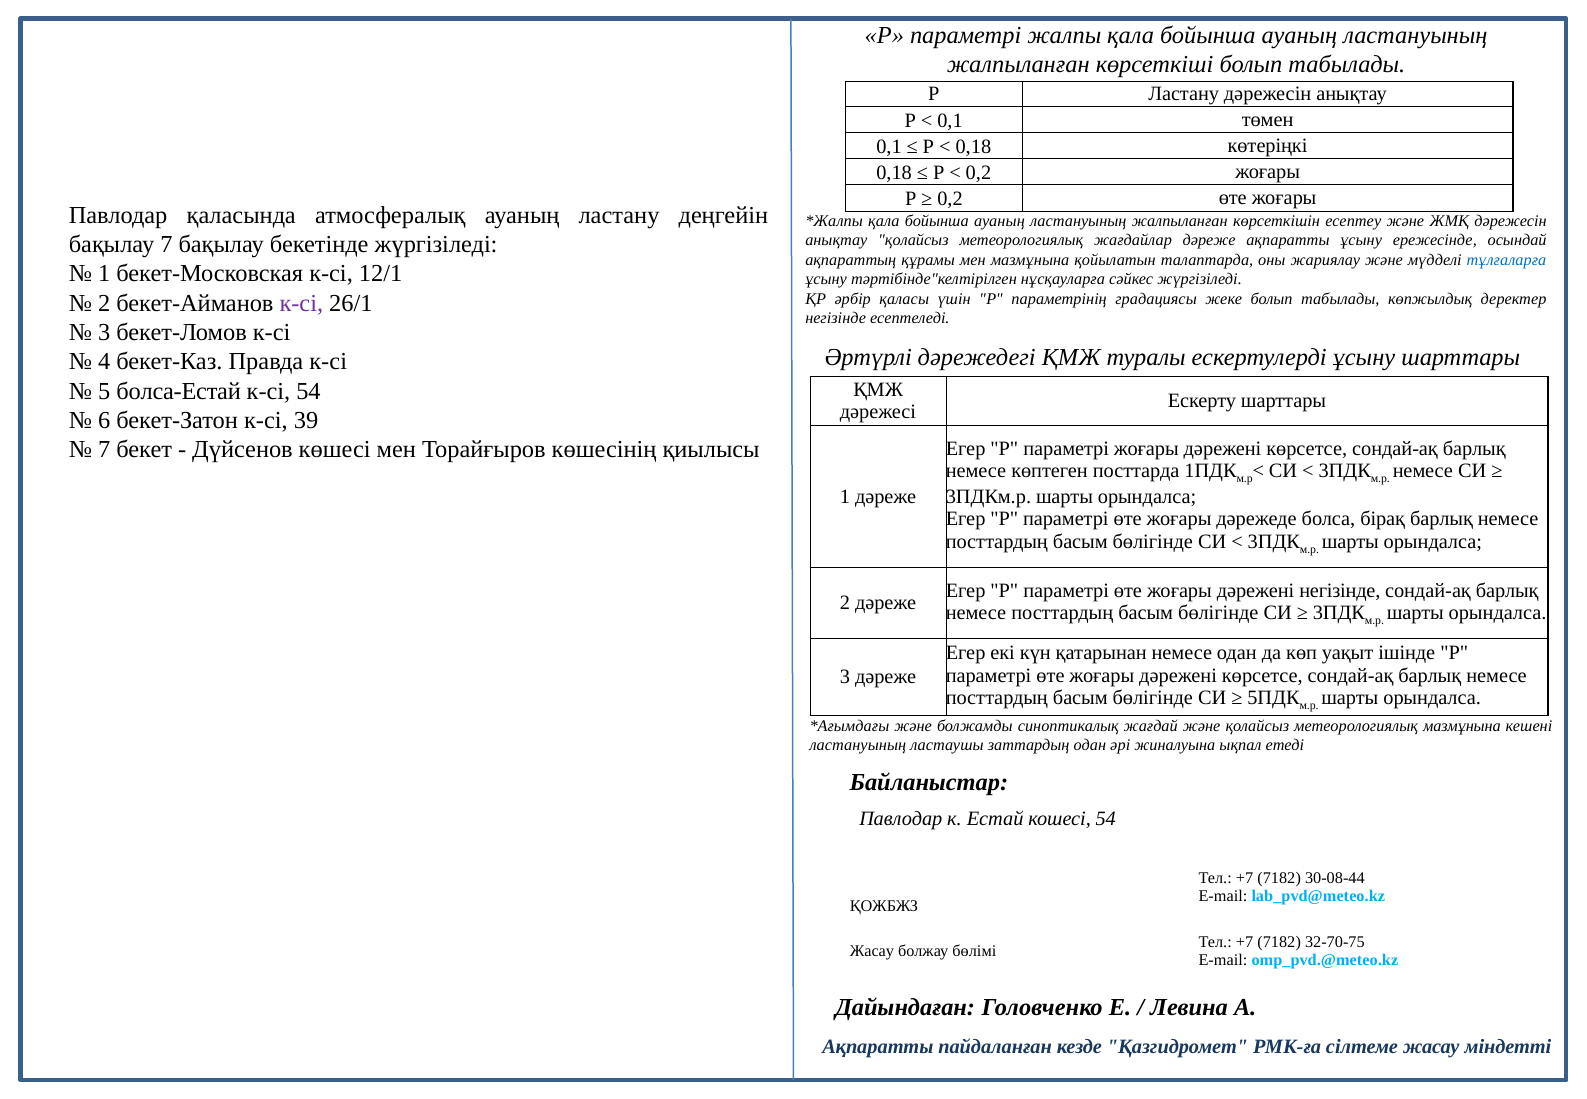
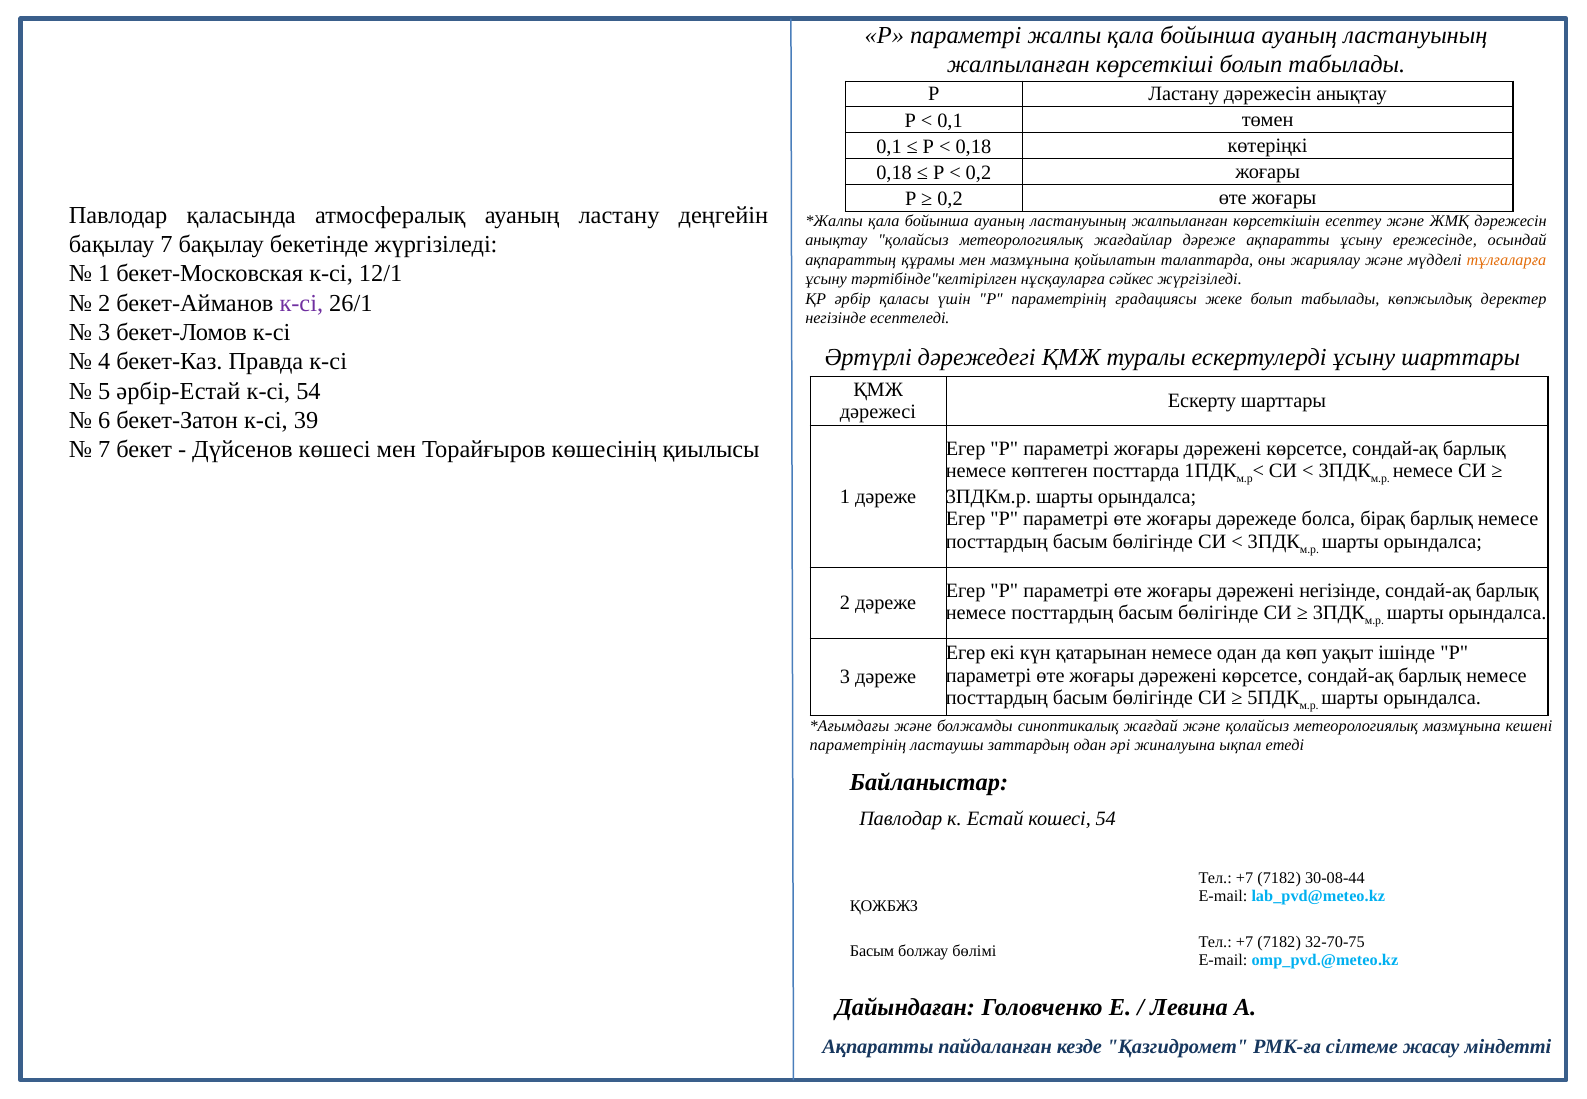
тұлғаларға colour: blue -> orange
болса-Естай: болса-Естай -> әрбір-Естай
ластануының at (858, 745): ластануының -> параметрінің
Жасау at (872, 951): Жасау -> Басым
